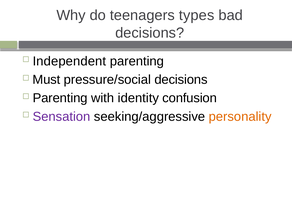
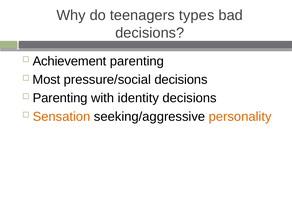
Independent: Independent -> Achievement
Must: Must -> Most
identity confusion: confusion -> decisions
Sensation colour: purple -> orange
